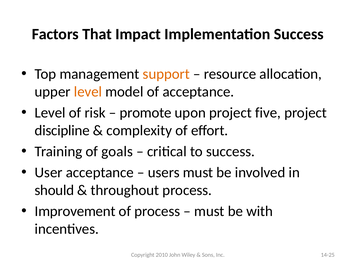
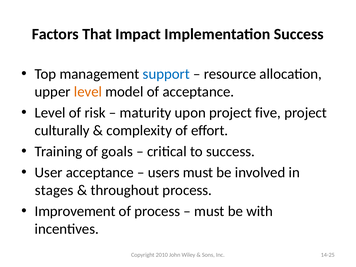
support colour: orange -> blue
promote: promote -> maturity
discipline: discipline -> culturally
should: should -> stages
